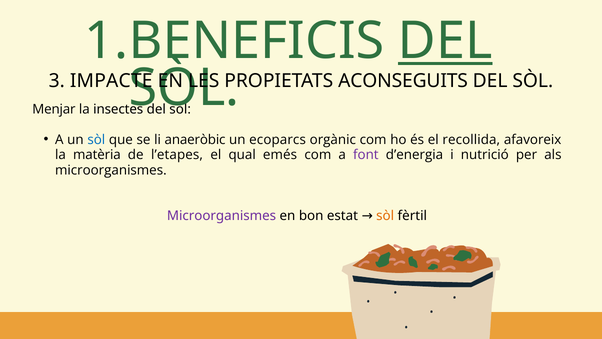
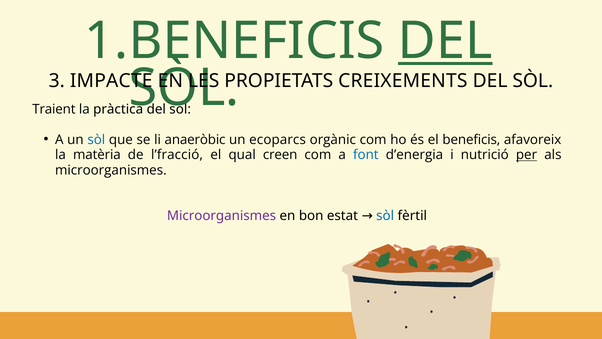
ACONSEGUITS: ACONSEGUITS -> CREIXEMENTS
Menjar: Menjar -> Traient
insectes: insectes -> pràctica
recollida: recollida -> beneficis
l’etapes: l’etapes -> l’fracció
emés: emés -> creen
font colour: purple -> blue
per underline: none -> present
sòl at (385, 216) colour: orange -> blue
